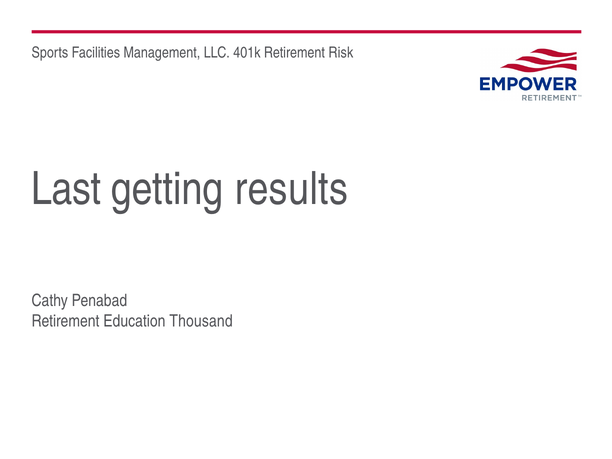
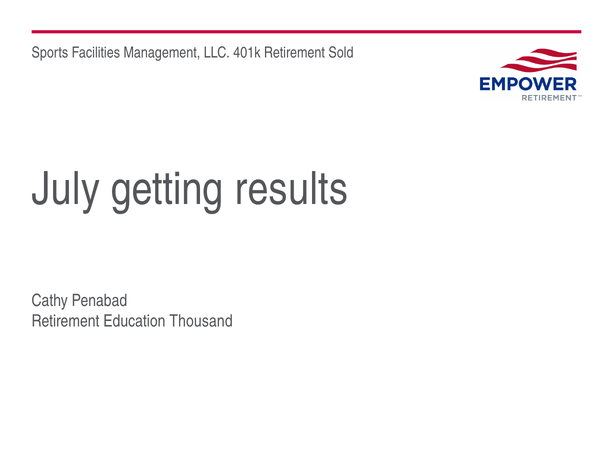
Risk: Risk -> Sold
Last: Last -> July
